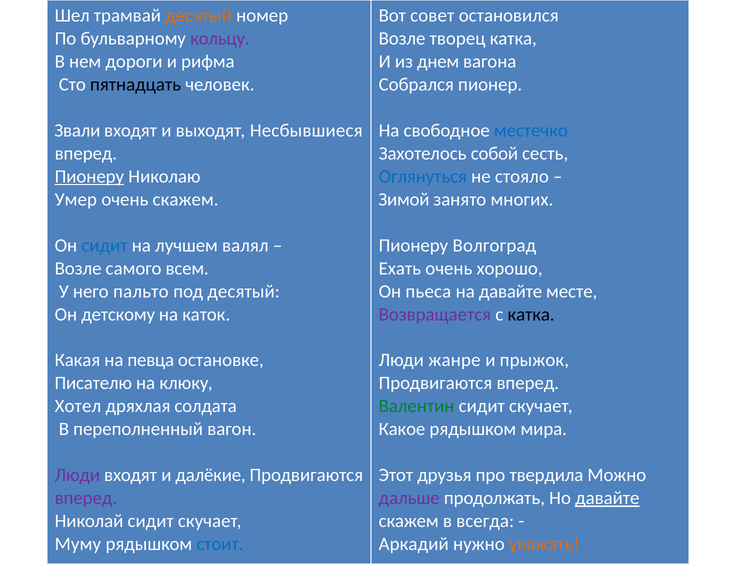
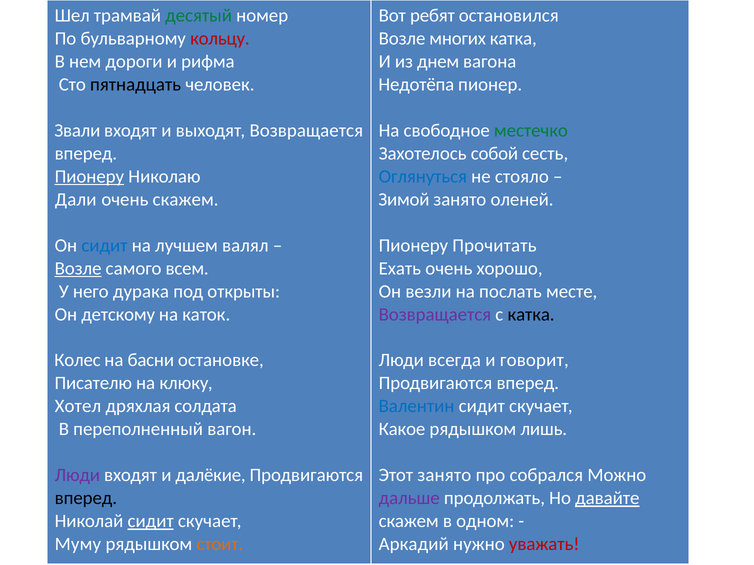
десятый at (199, 16) colour: orange -> green
совет: совет -> ребят
кольцу colour: purple -> red
творец: творец -> многих
Собрался: Собрался -> Недотёпа
выходят Несбывшиеся: Несбывшиеся -> Возвращается
местечко colour: blue -> green
Умер: Умер -> Дали
многих: многих -> оленей
Волгоград: Волгоград -> Прочитать
Возле at (78, 269) underline: none -> present
пальто: пальто -> дурака
под десятый: десятый -> открыты
пьеса: пьеса -> везли
на давайте: давайте -> послать
Какая: Какая -> Колес
певца: певца -> басни
жанре: жанре -> всегда
прыжок: прыжок -> говорит
Валентин colour: green -> blue
мира: мира -> лишь
Этот друзья: друзья -> занято
твердила: твердила -> собрался
вперед at (86, 499) colour: purple -> black
сидит at (151, 522) underline: none -> present
всегда: всегда -> одном
стоит colour: blue -> orange
уважать colour: orange -> red
